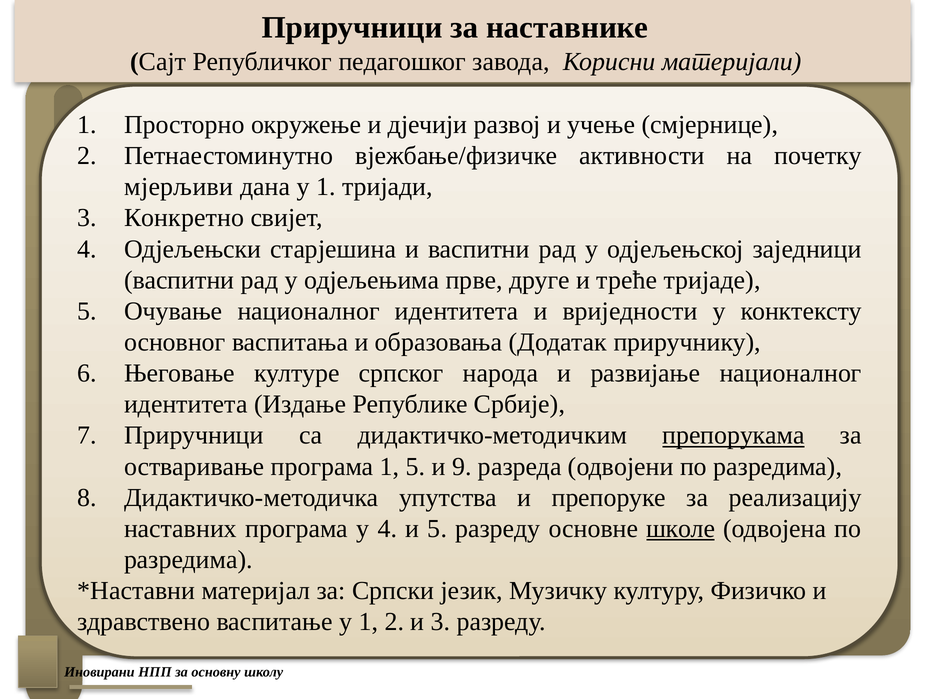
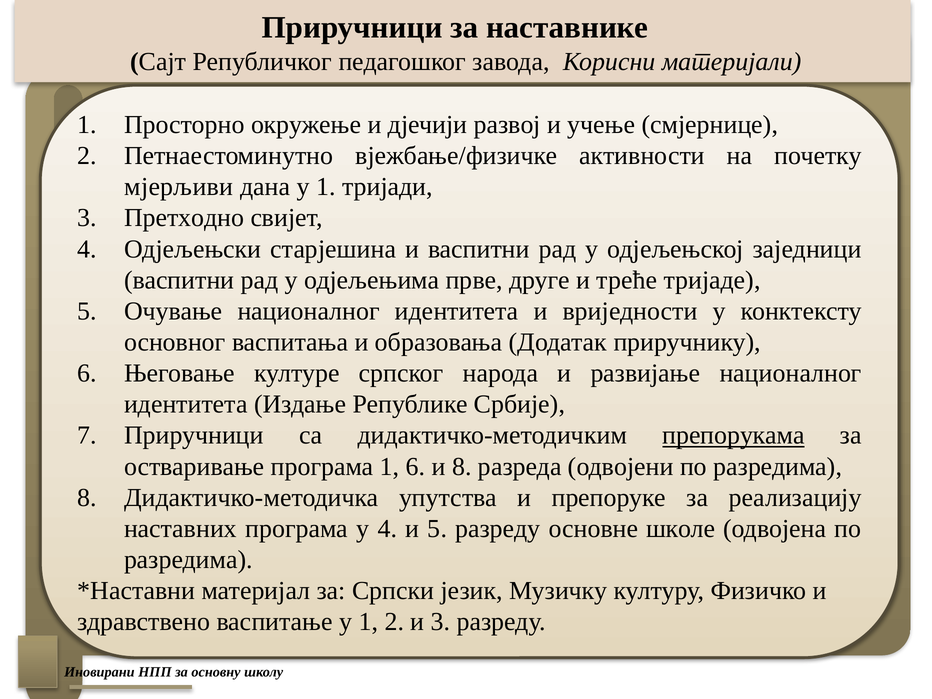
Конкретно: Конкретно -> Претходно
1 5: 5 -> 6
и 9: 9 -> 8
школе underline: present -> none
